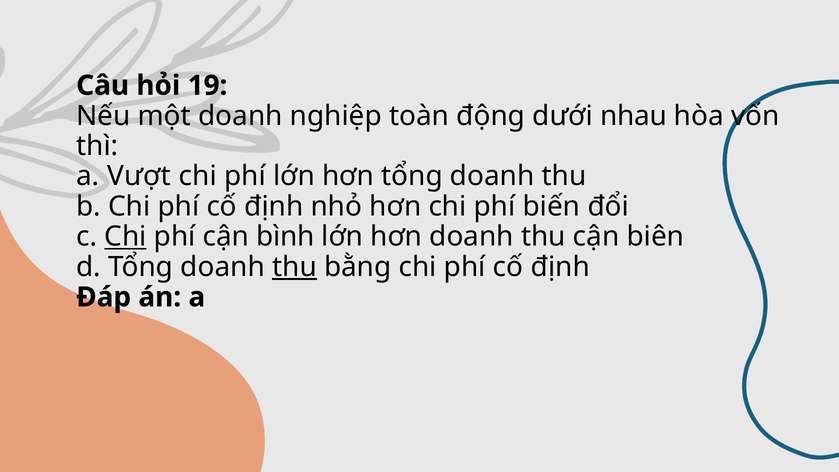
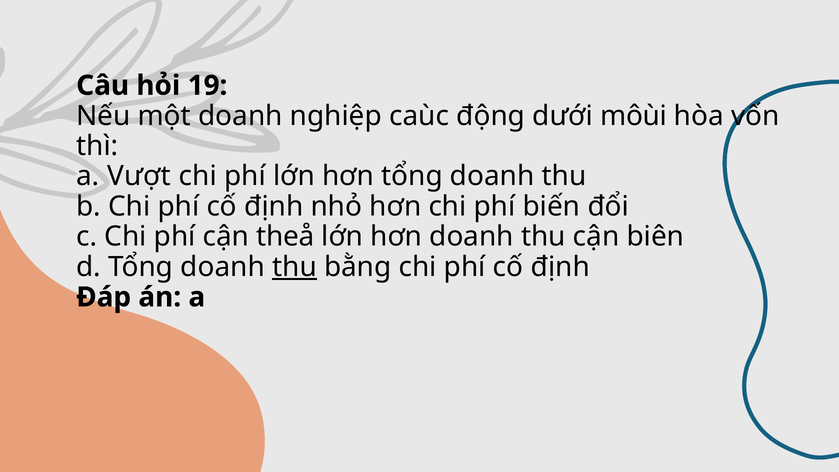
toàn: toàn -> caùc
nhau: nhau -> môùi
Chi at (125, 237) underline: present -> none
bình: bình -> theå
